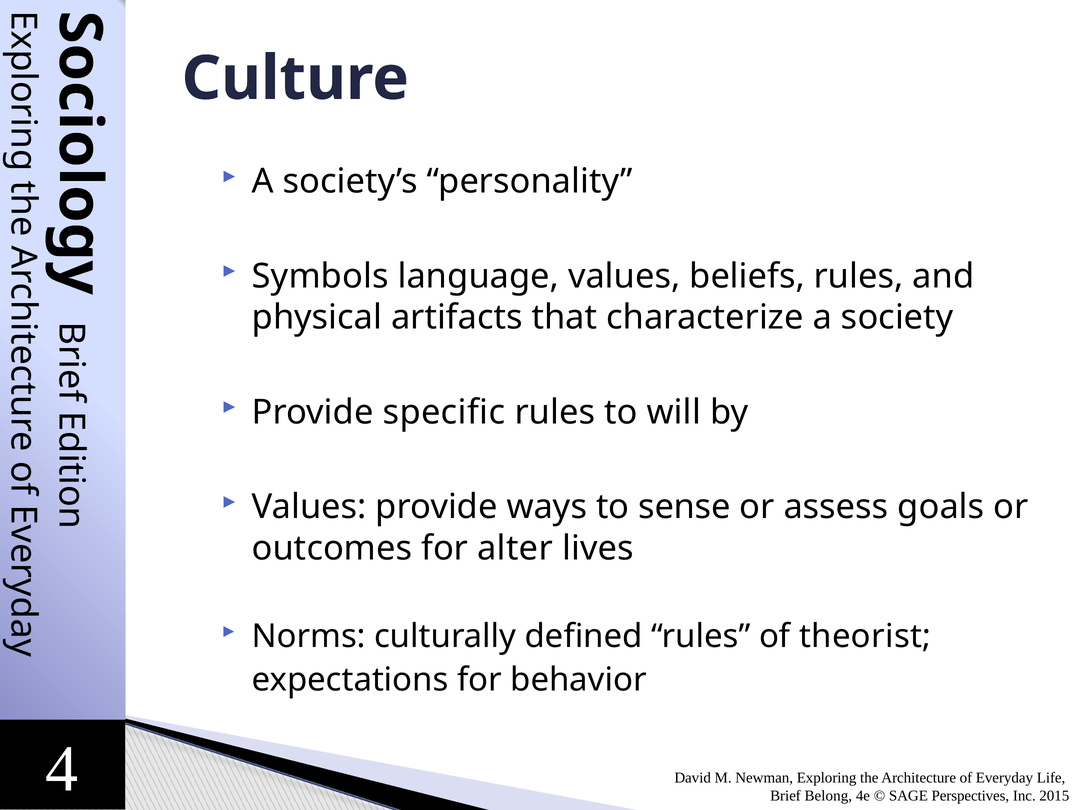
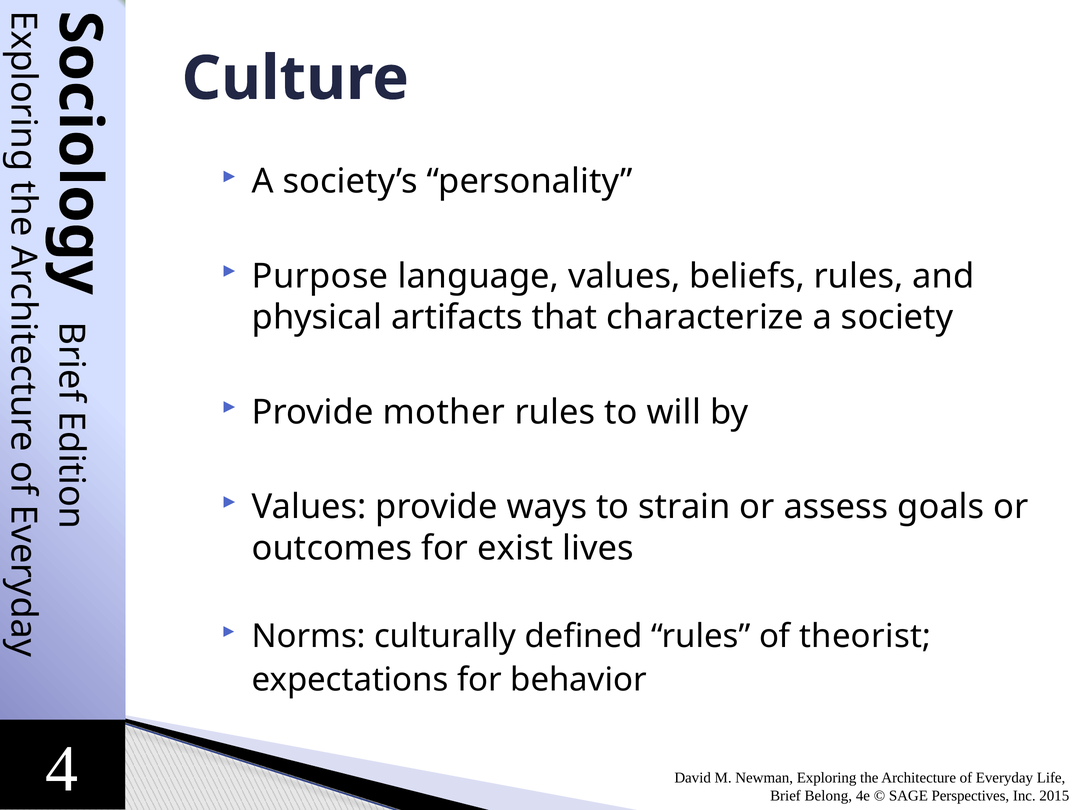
Symbols: Symbols -> Purpose
specific: specific -> mother
sense: sense -> strain
alter: alter -> exist
